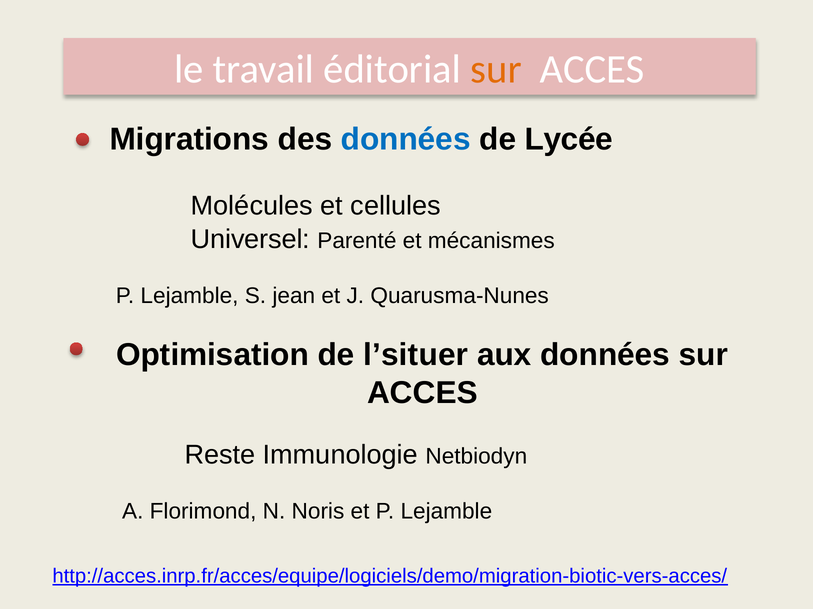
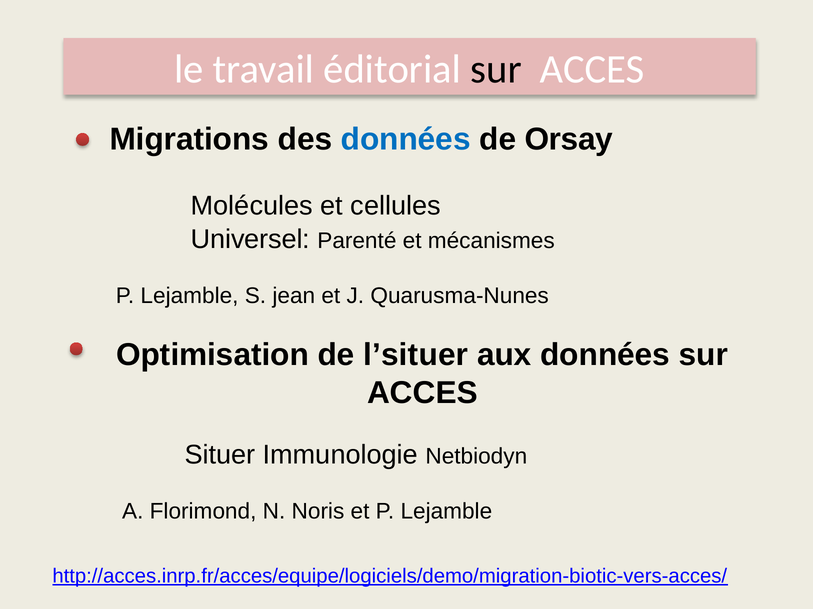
sur at (496, 69) colour: orange -> black
Lycée: Lycée -> Orsay
Reste: Reste -> Situer
